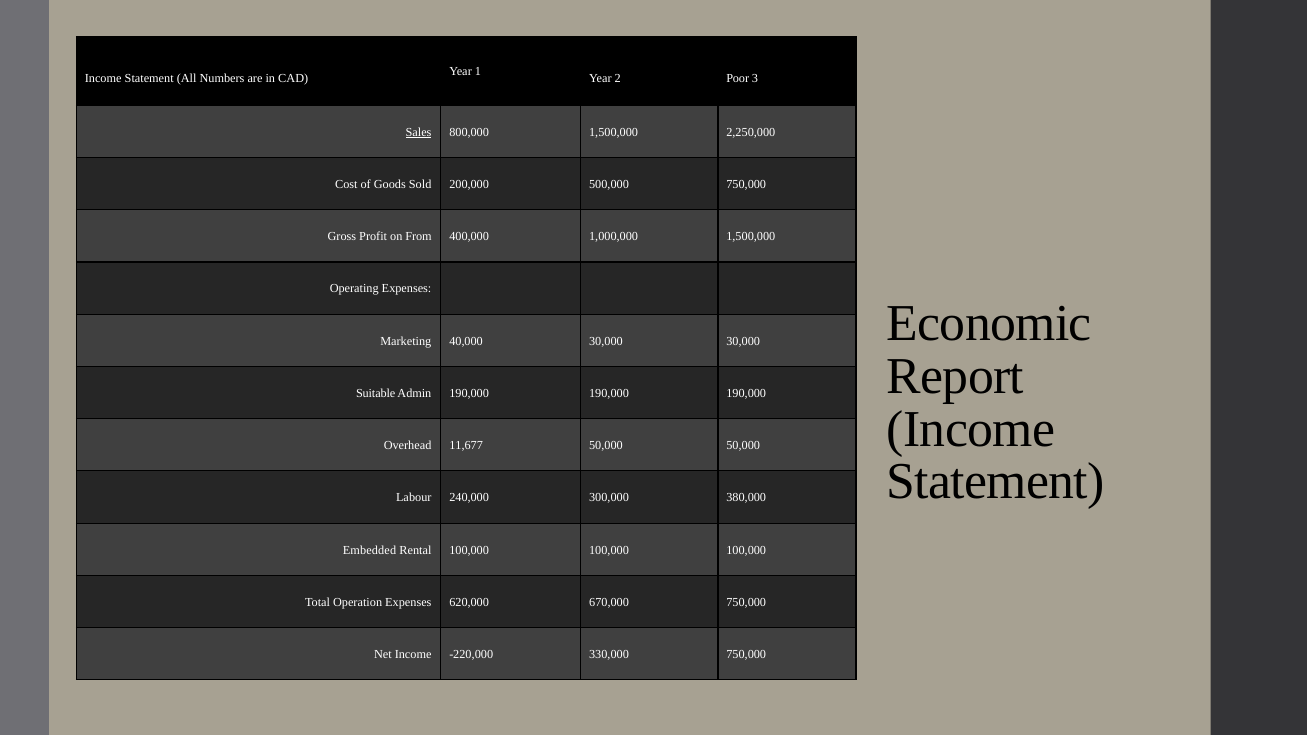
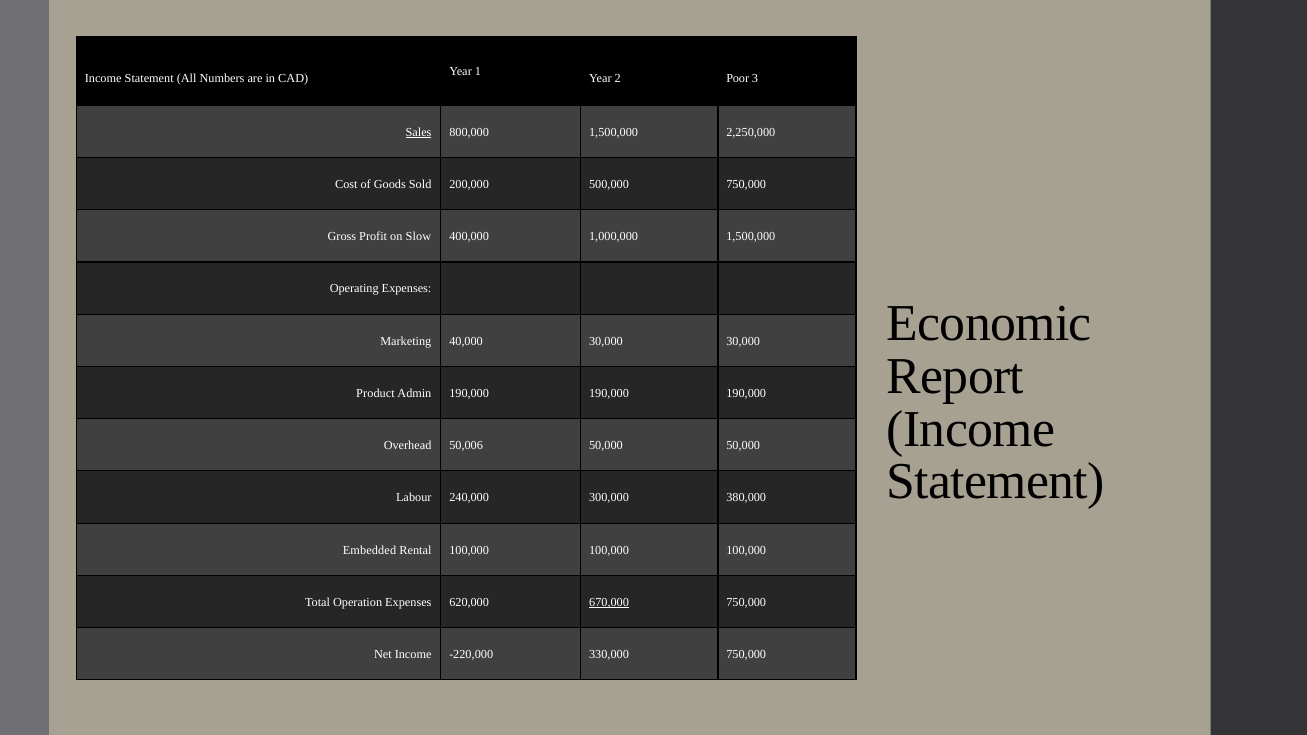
From: From -> Slow
Suitable: Suitable -> Product
11,677: 11,677 -> 50,006
670,000 underline: none -> present
